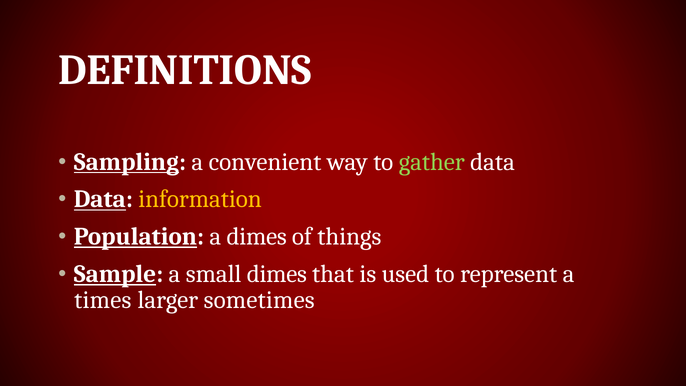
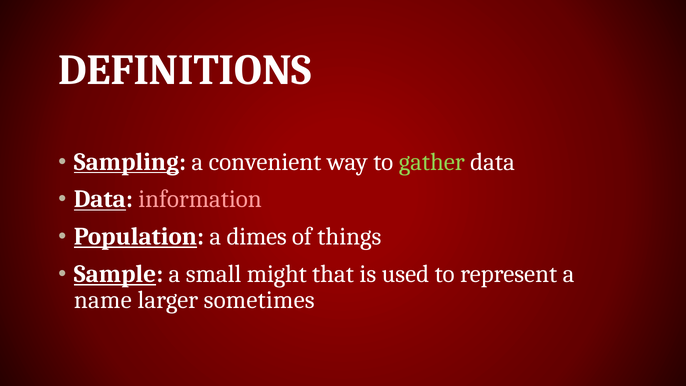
information colour: yellow -> pink
small dimes: dimes -> might
times: times -> name
